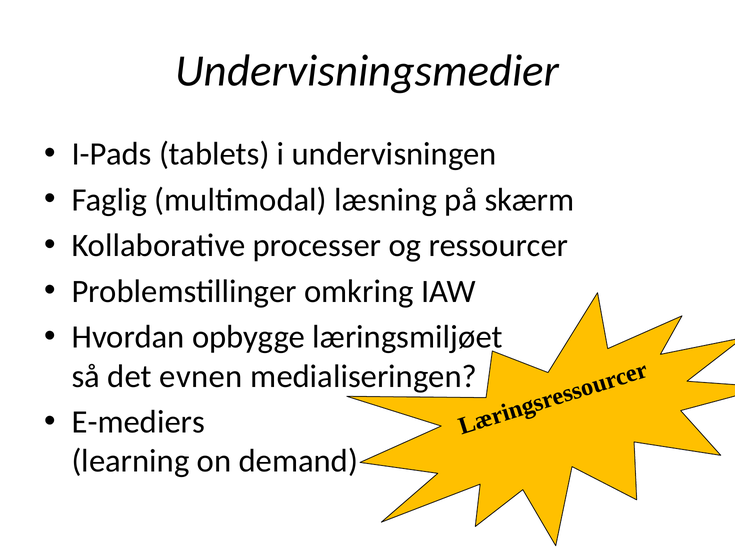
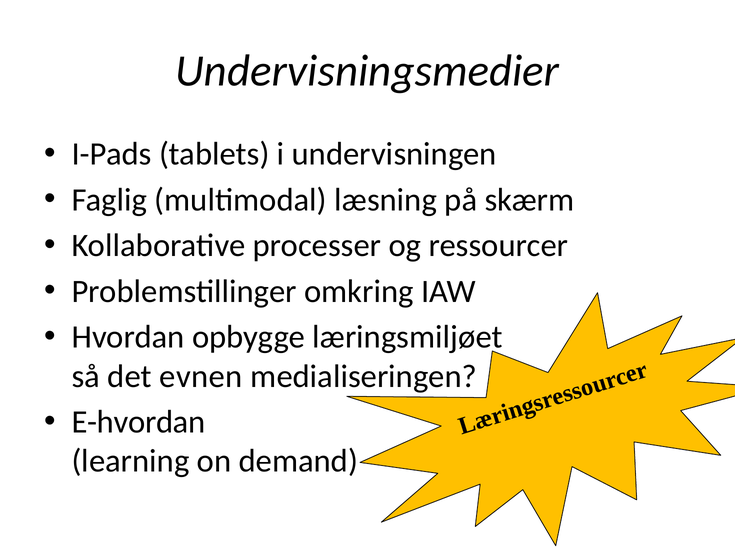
E-mediers: E-mediers -> E-hvordan
